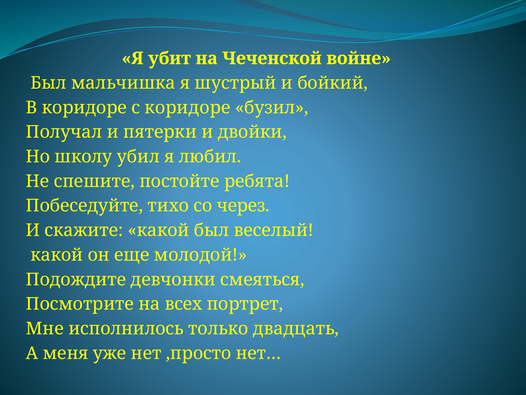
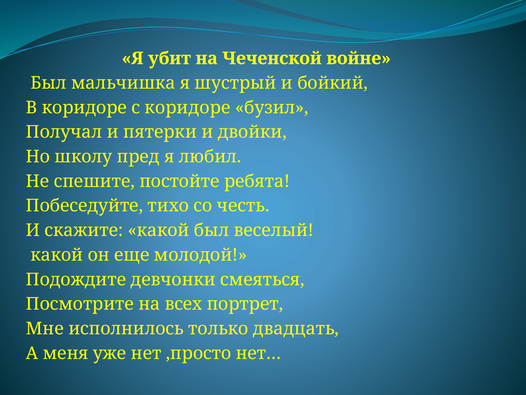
убил: убил -> пред
через: через -> честь
